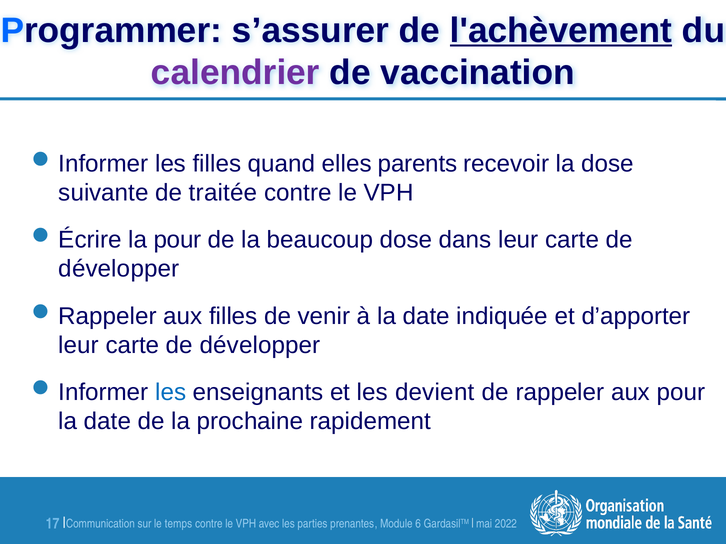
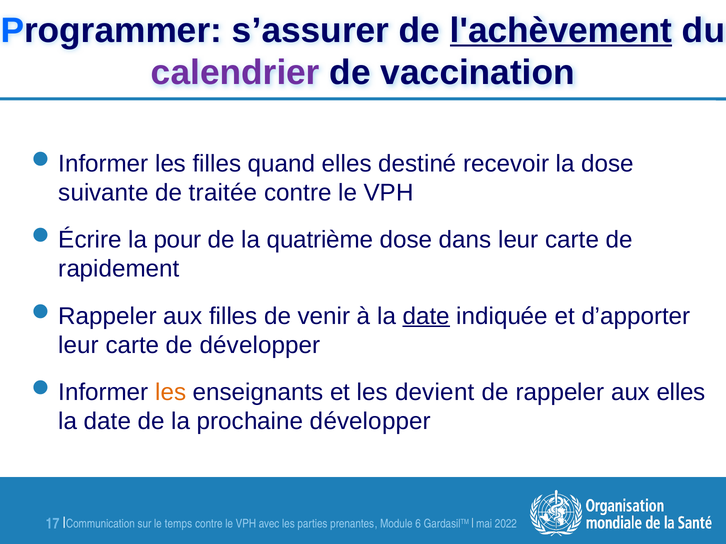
parents: parents -> destiné
beaucoup: beaucoup -> quatrième
développer at (119, 269): développer -> rapidement
date at (426, 316) underline: none -> present
les at (171, 393) colour: blue -> orange
aux pour: pour -> elles
prochaine rapidement: rapidement -> développer
